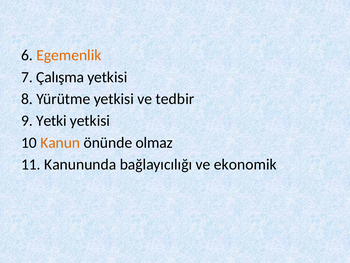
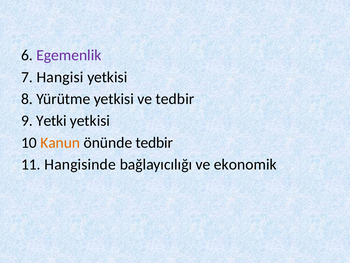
Egemenlik colour: orange -> purple
Çalışma: Çalışma -> Hangisi
önünde olmaz: olmaz -> tedbir
Kanununda: Kanununda -> Hangisinde
